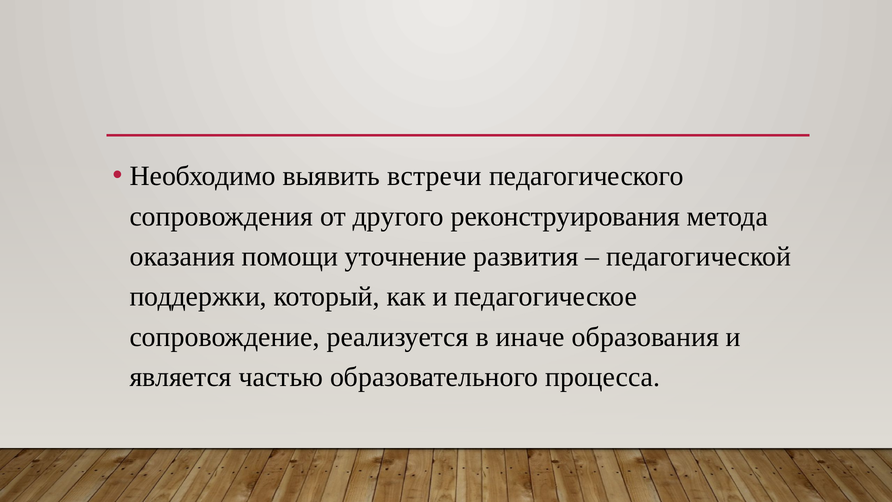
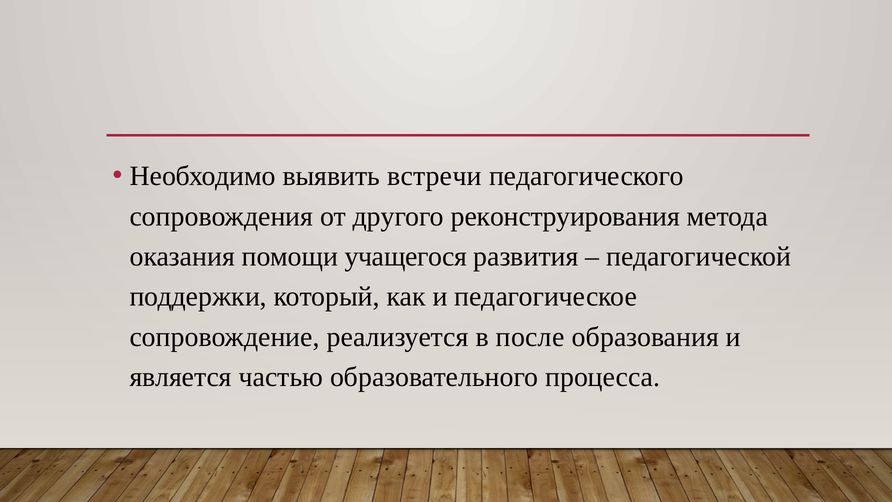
уточнение: уточнение -> учащегося
иначе: иначе -> после
